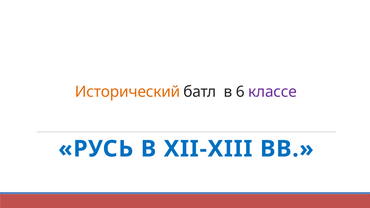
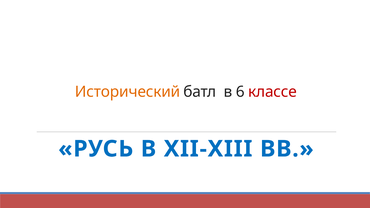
классе colour: purple -> red
